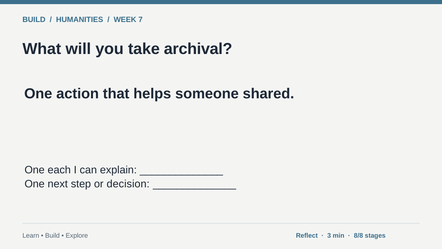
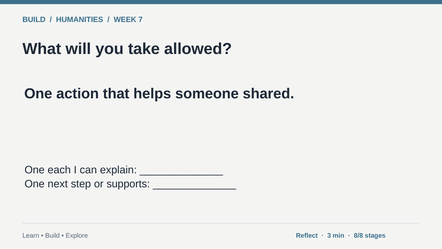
archival: archival -> allowed
decision: decision -> supports
